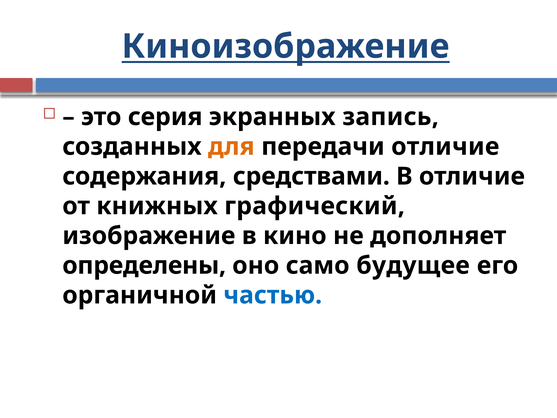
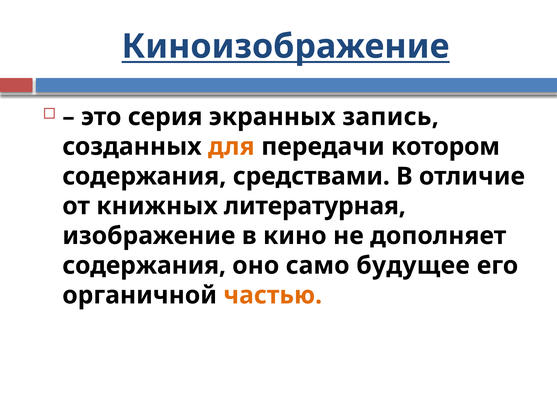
передачи отличие: отличие -> котором
графический: графический -> литературная
определены at (144, 265): определены -> содержания
частью colour: blue -> orange
